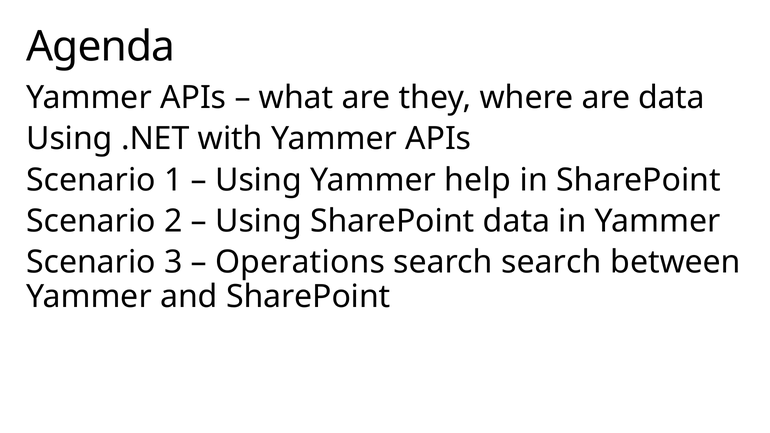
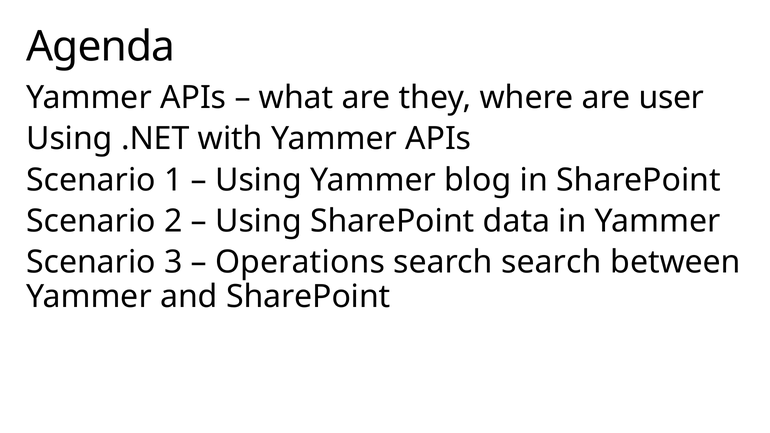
are data: data -> user
help: help -> blog
